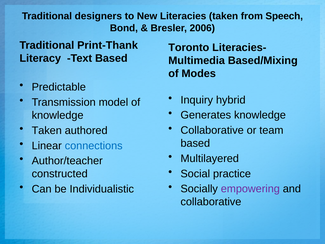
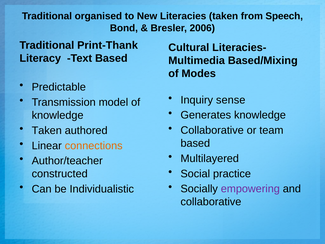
designers: designers -> organised
Toronto: Toronto -> Cultural
hybrid: hybrid -> sense
connections colour: blue -> orange
